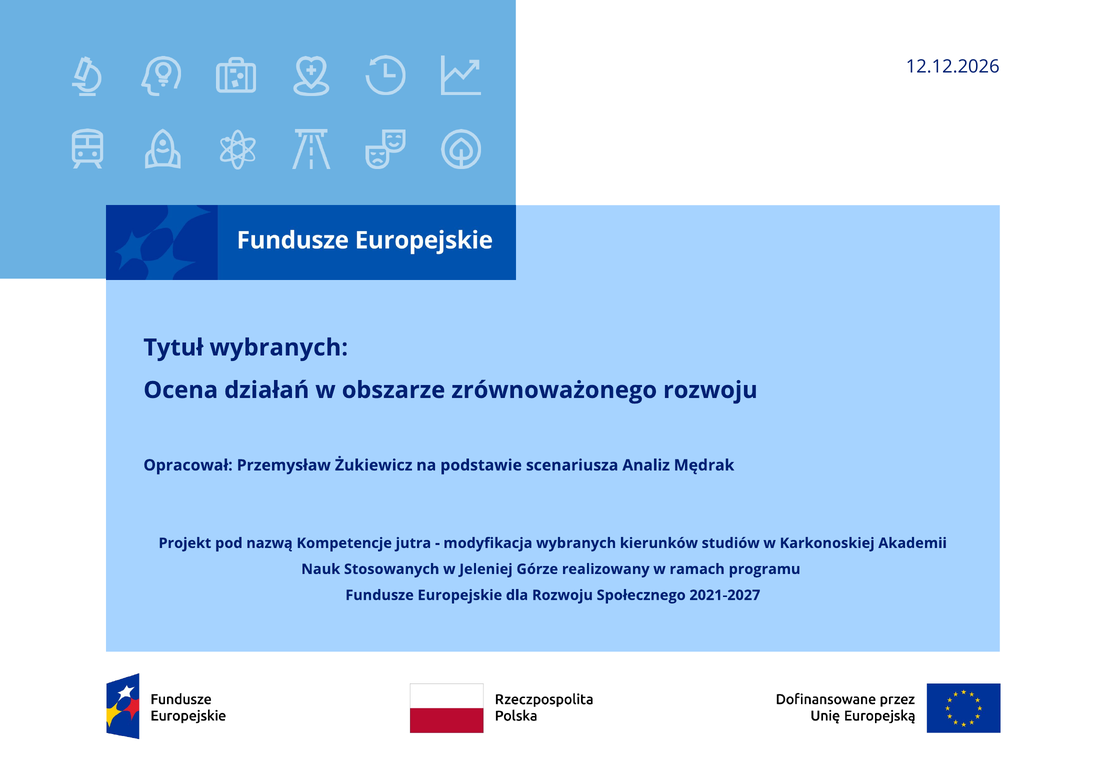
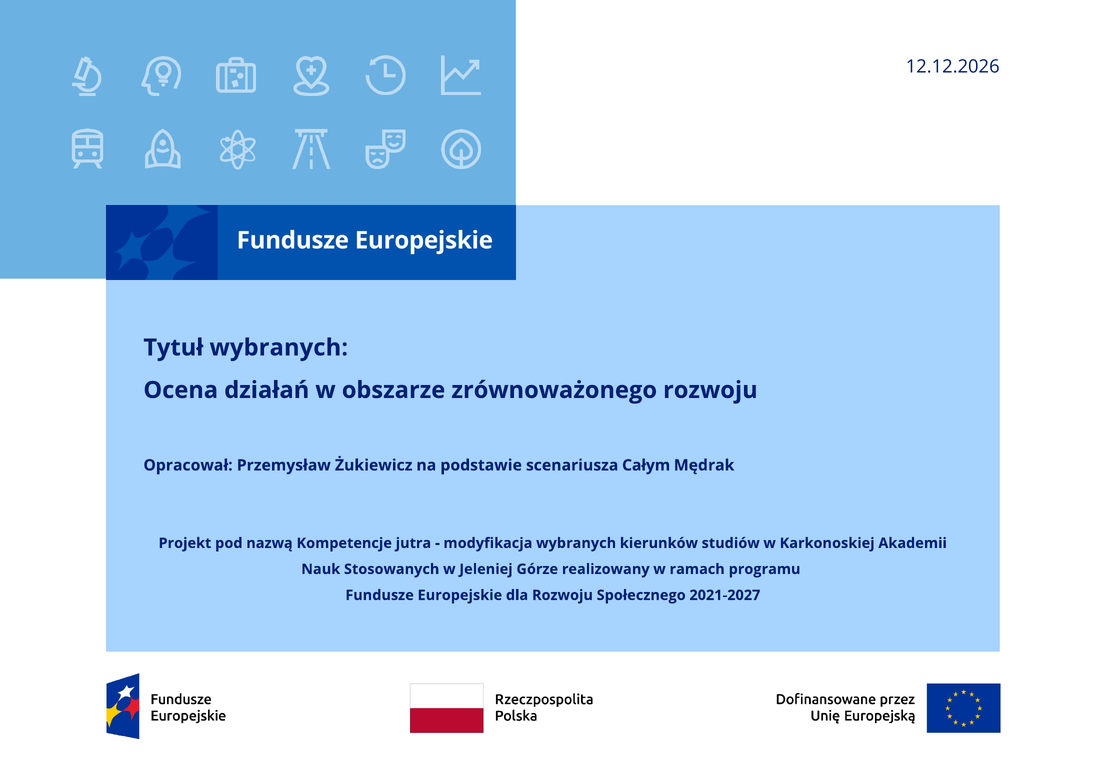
Analiz: Analiz -> Całym
